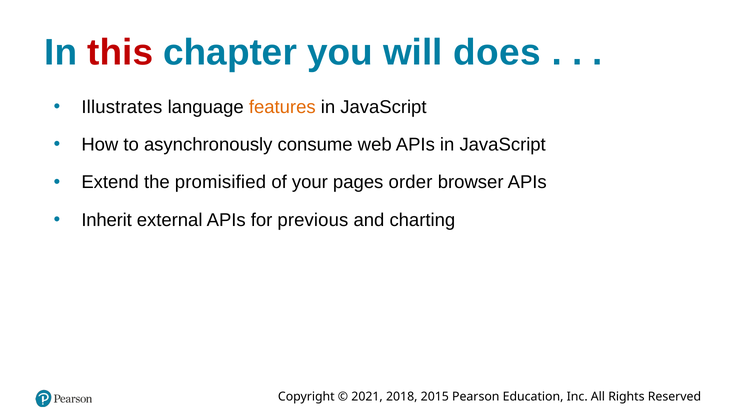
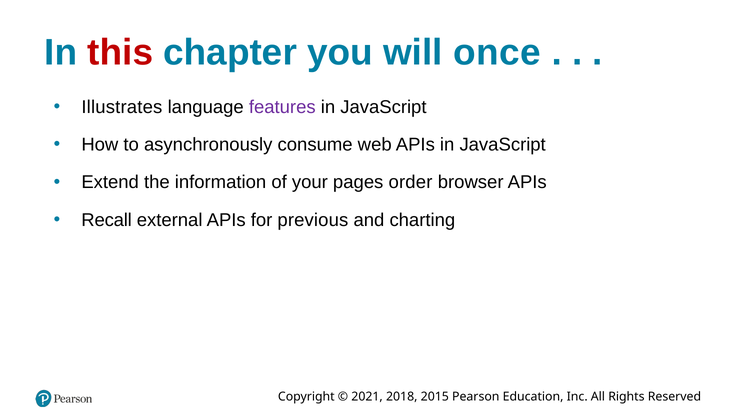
does: does -> once
features colour: orange -> purple
promisified: promisified -> information
Inherit: Inherit -> Recall
